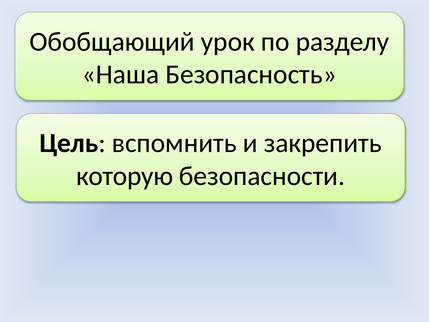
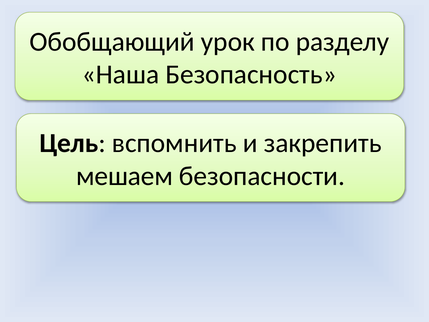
которую: которую -> мешаем
